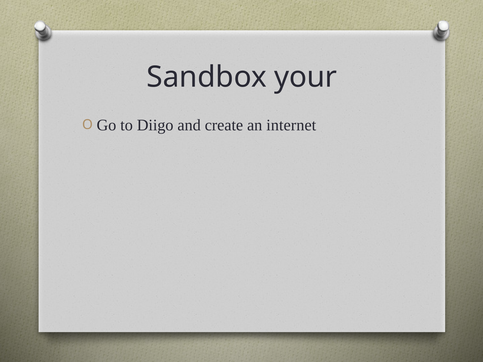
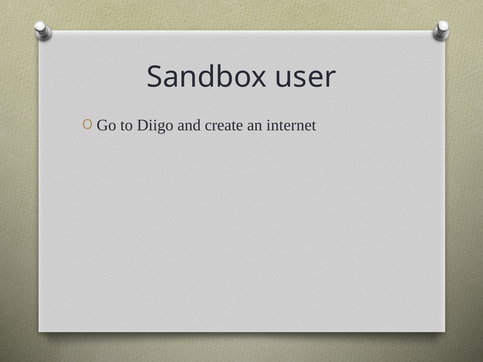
your: your -> user
